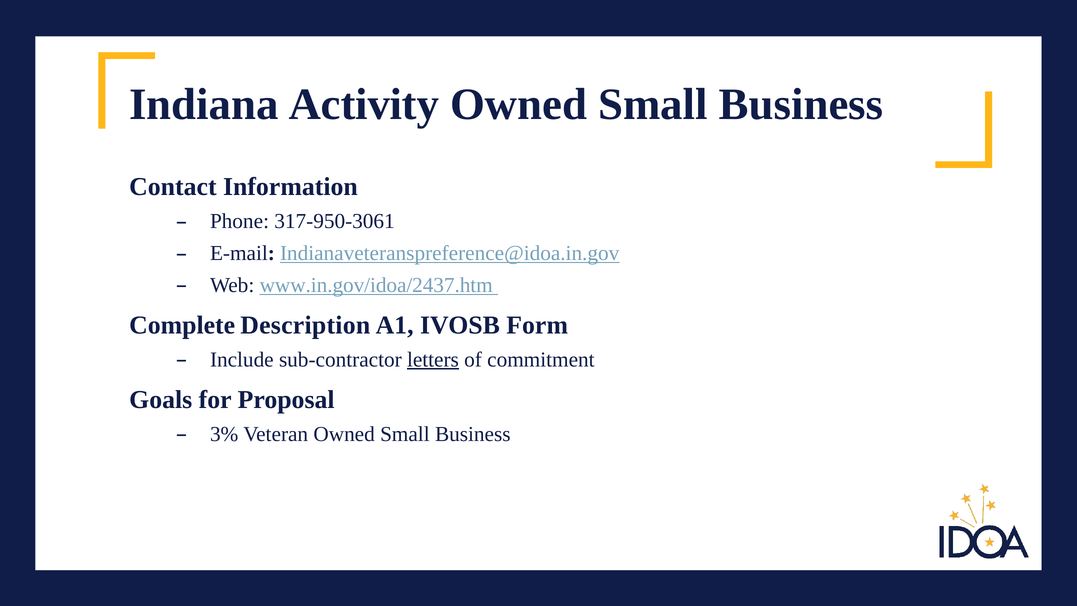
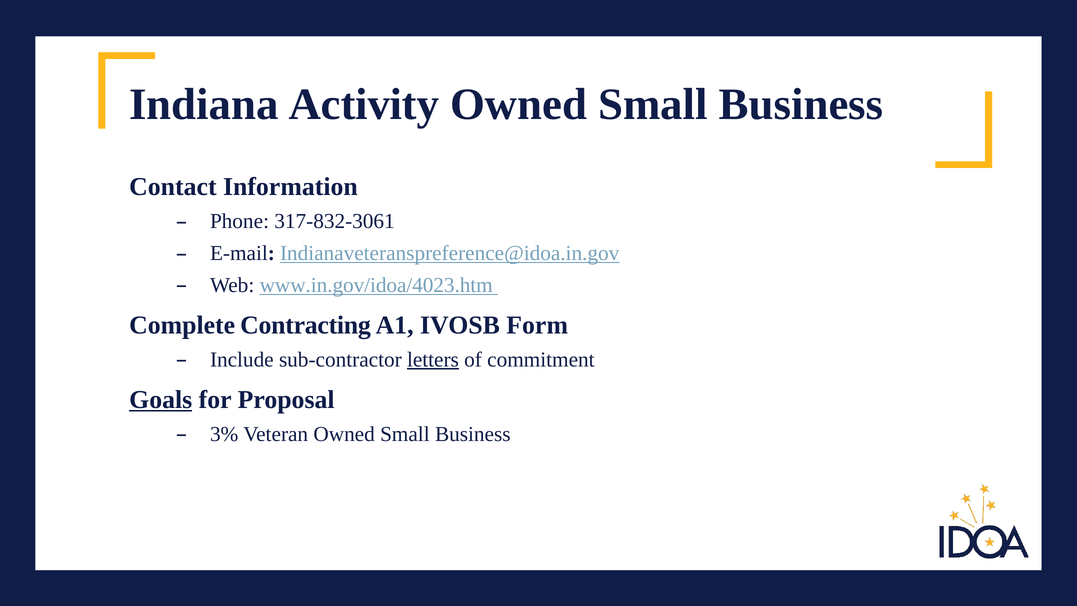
317-950-3061: 317-950-3061 -> 317-832-3061
www.in.gov/idoa/2437.htm: www.in.gov/idoa/2437.htm -> www.in.gov/idoa/4023.htm
Description: Description -> Contracting
Goals underline: none -> present
